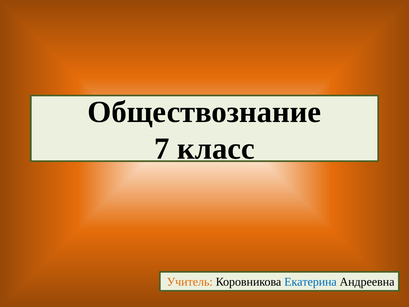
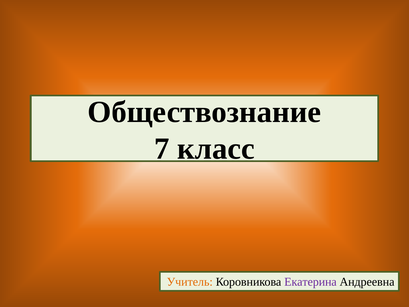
Екатерина colour: blue -> purple
